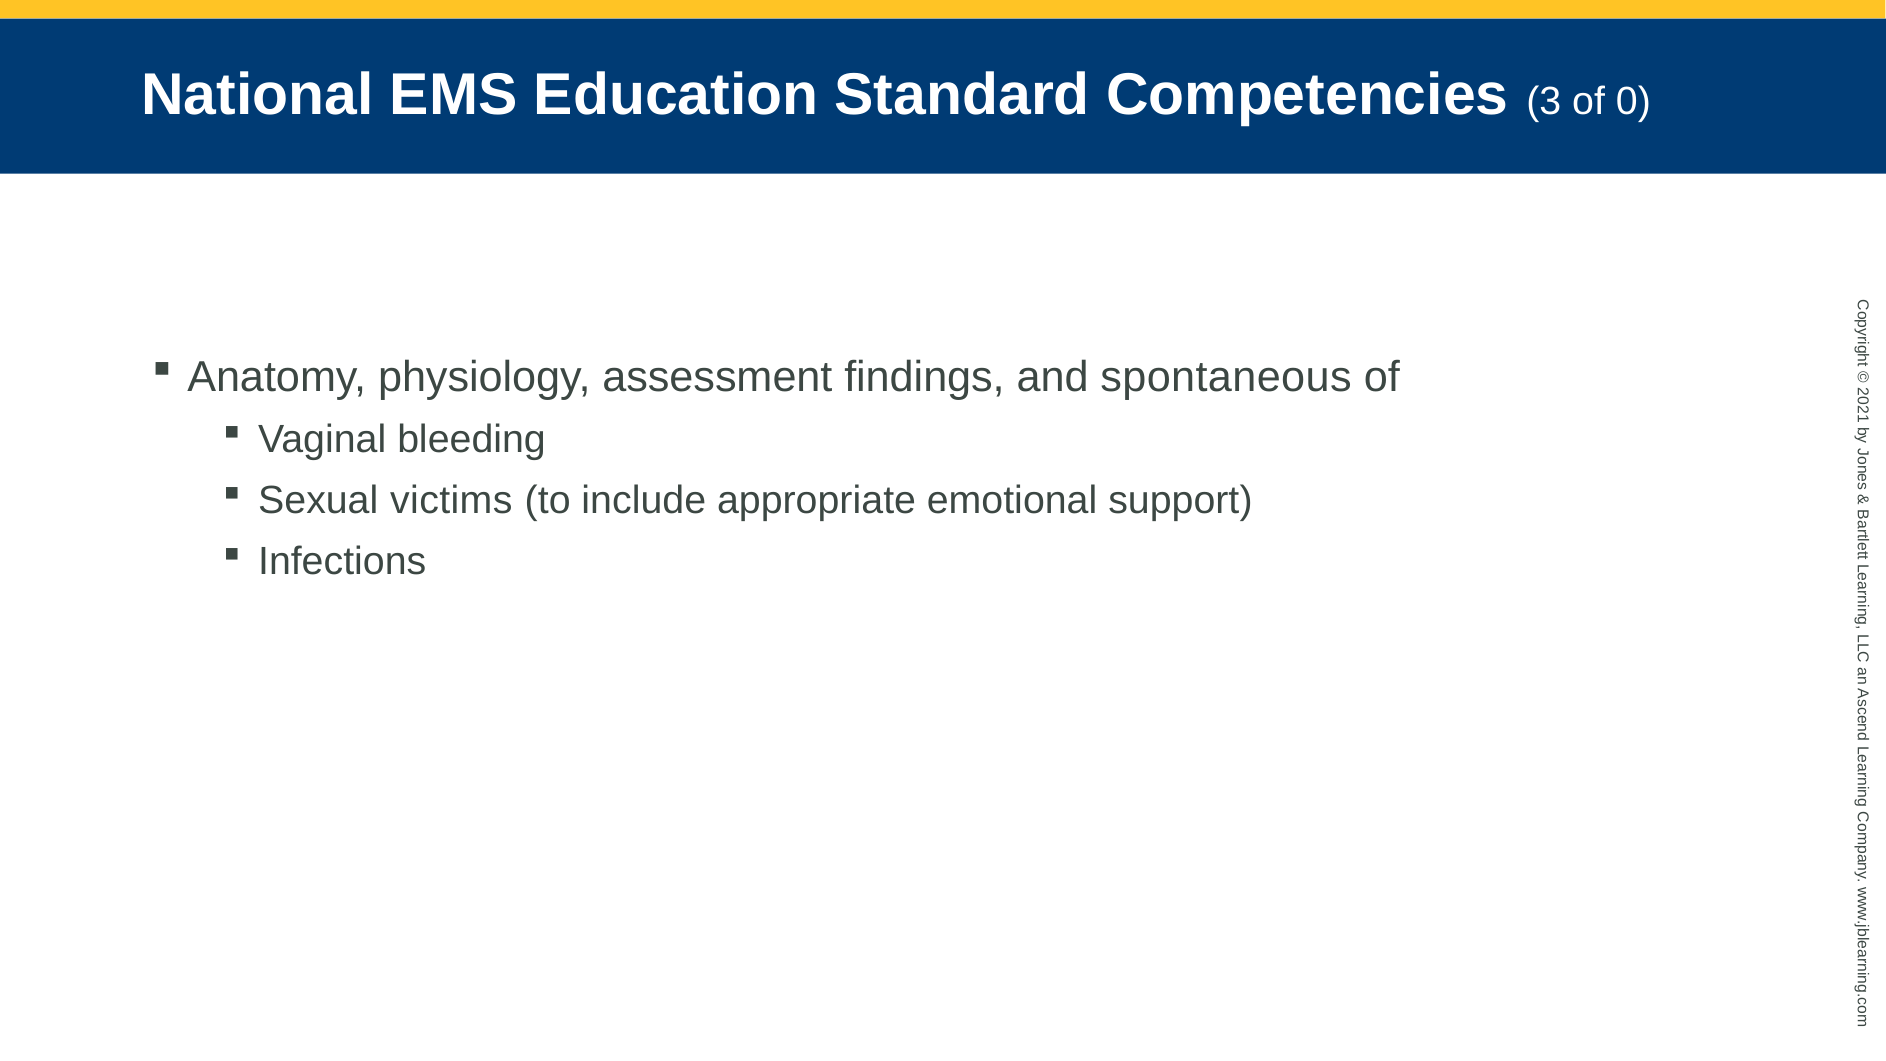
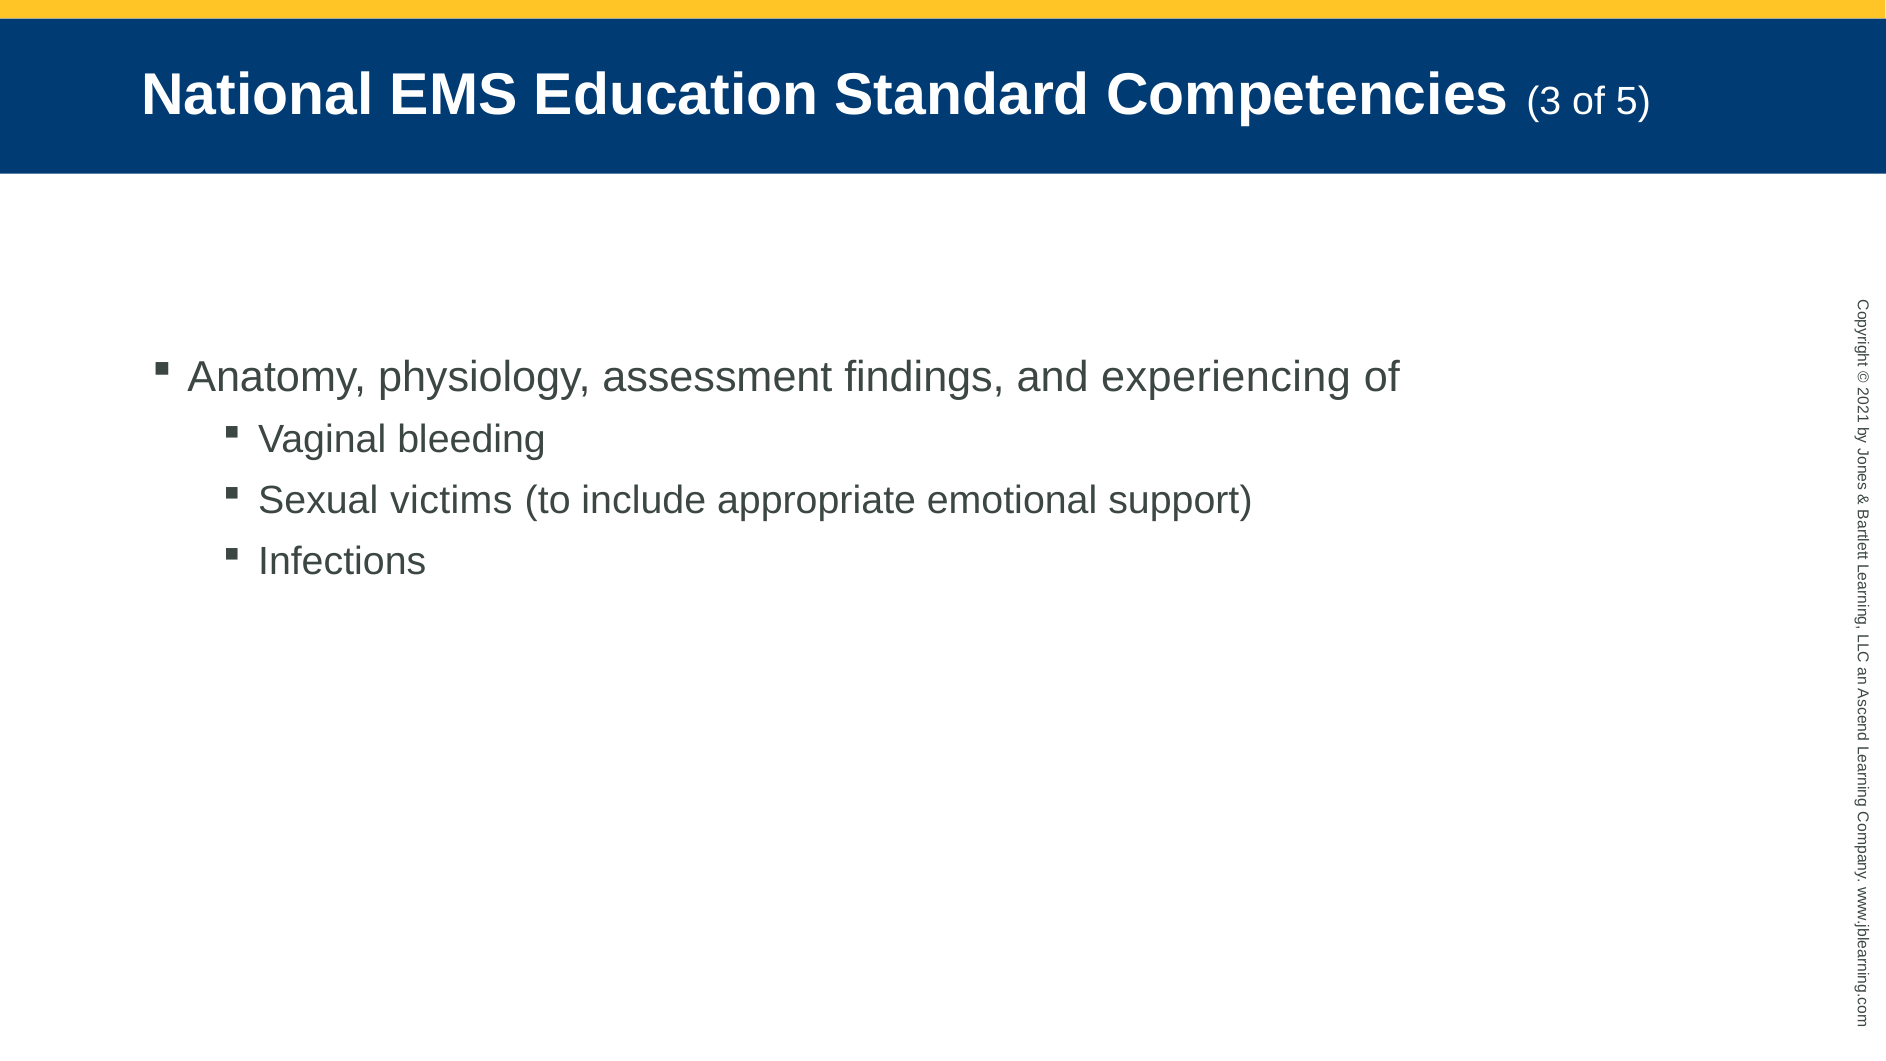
of 0: 0 -> 5
spontaneous: spontaneous -> experiencing
